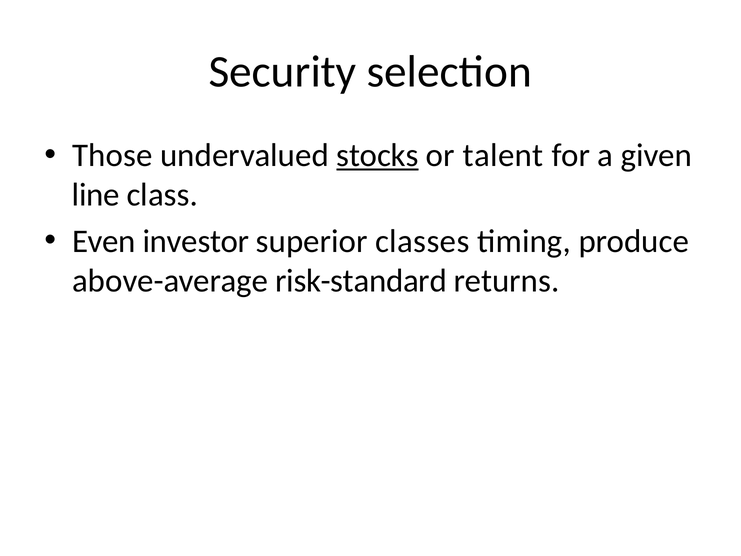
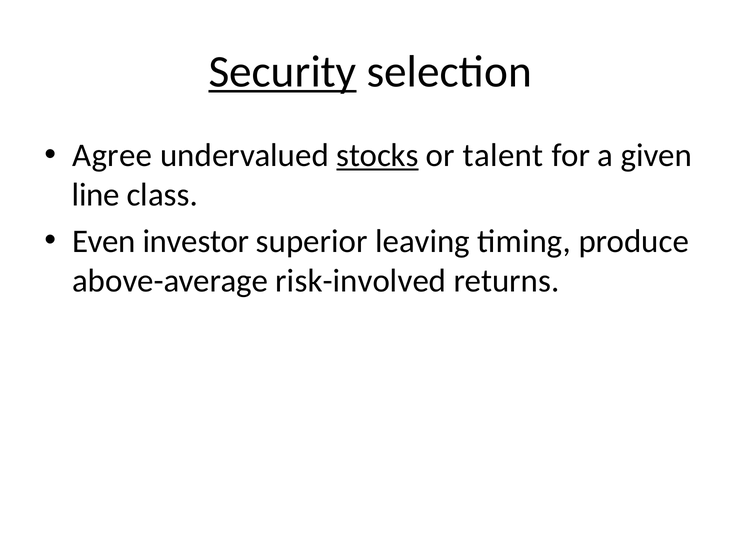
Security underline: none -> present
Those: Those -> Agree
classes: classes -> leaving
risk-standard: risk-standard -> risk-involved
